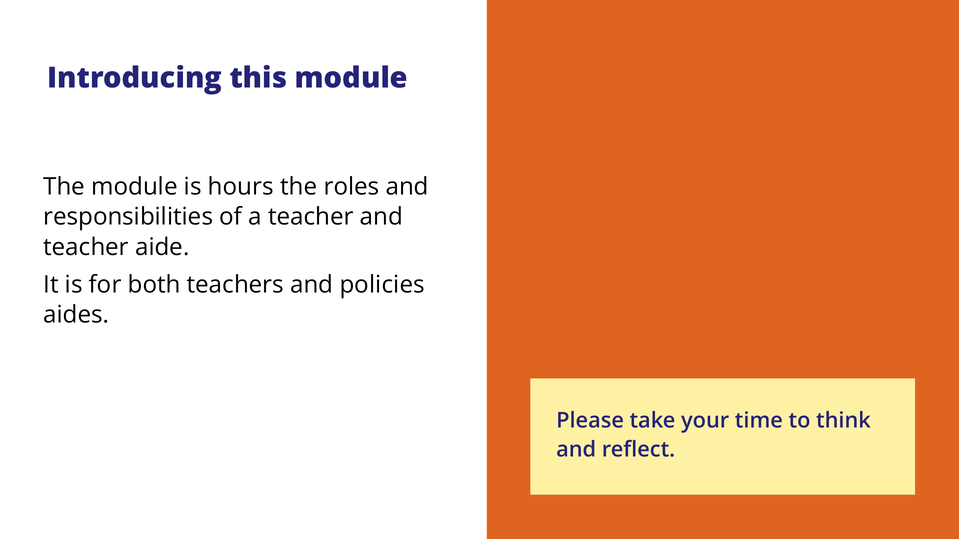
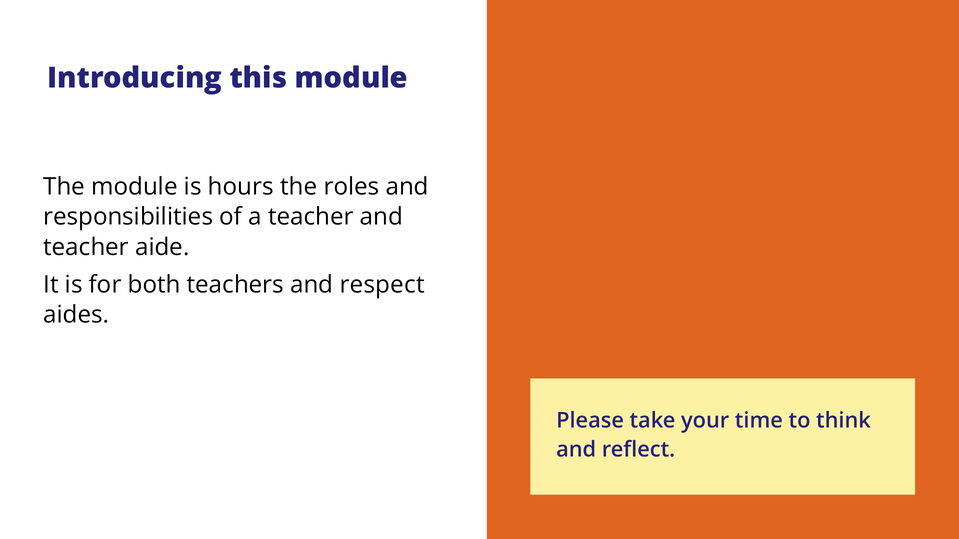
policies: policies -> respect
